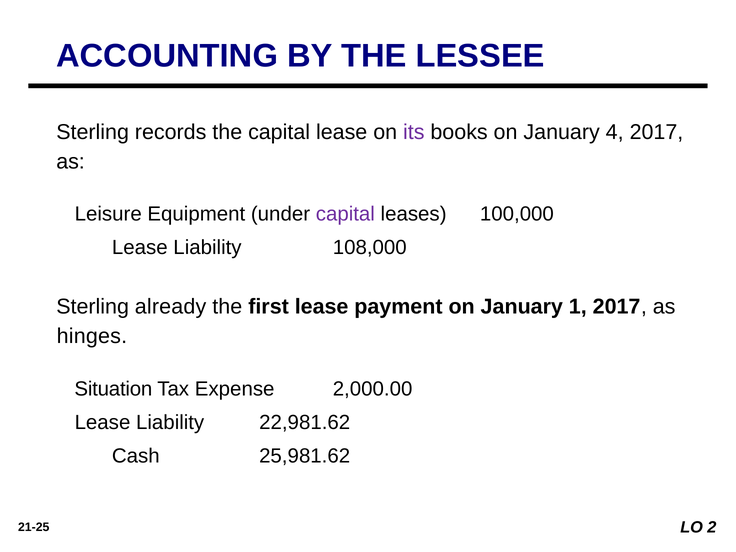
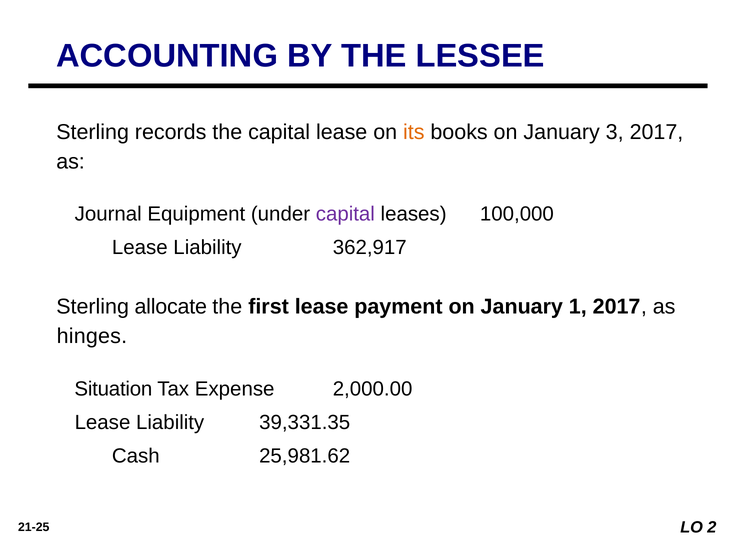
its colour: purple -> orange
4: 4 -> 3
Leisure: Leisure -> Journal
108,000: 108,000 -> 362,917
already: already -> allocate
22,981.62: 22,981.62 -> 39,331.35
